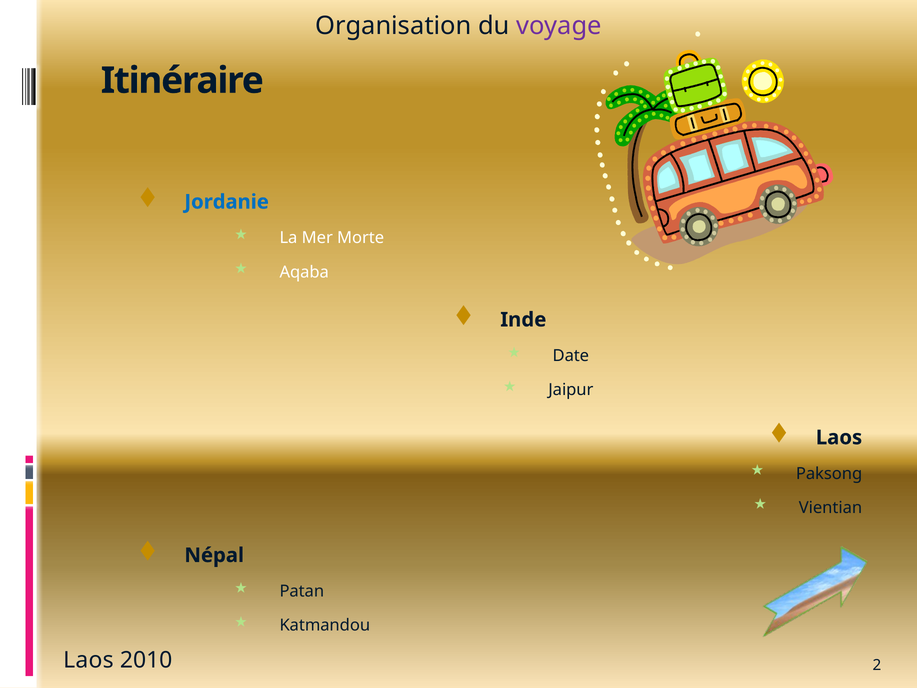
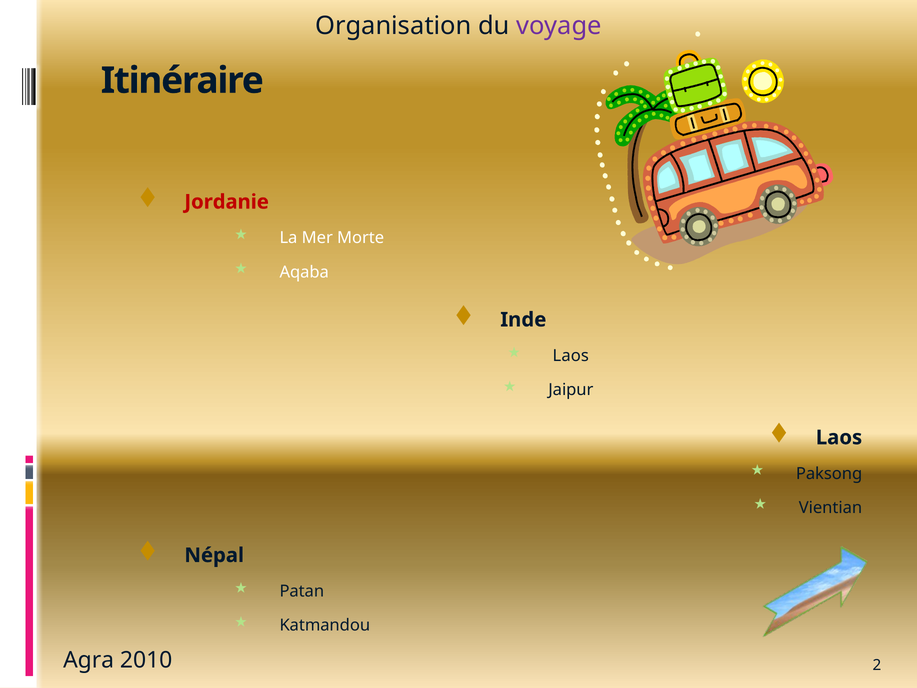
Jordanie colour: blue -> red
Date at (571, 356): Date -> Laos
Laos at (88, 660): Laos -> Agra
